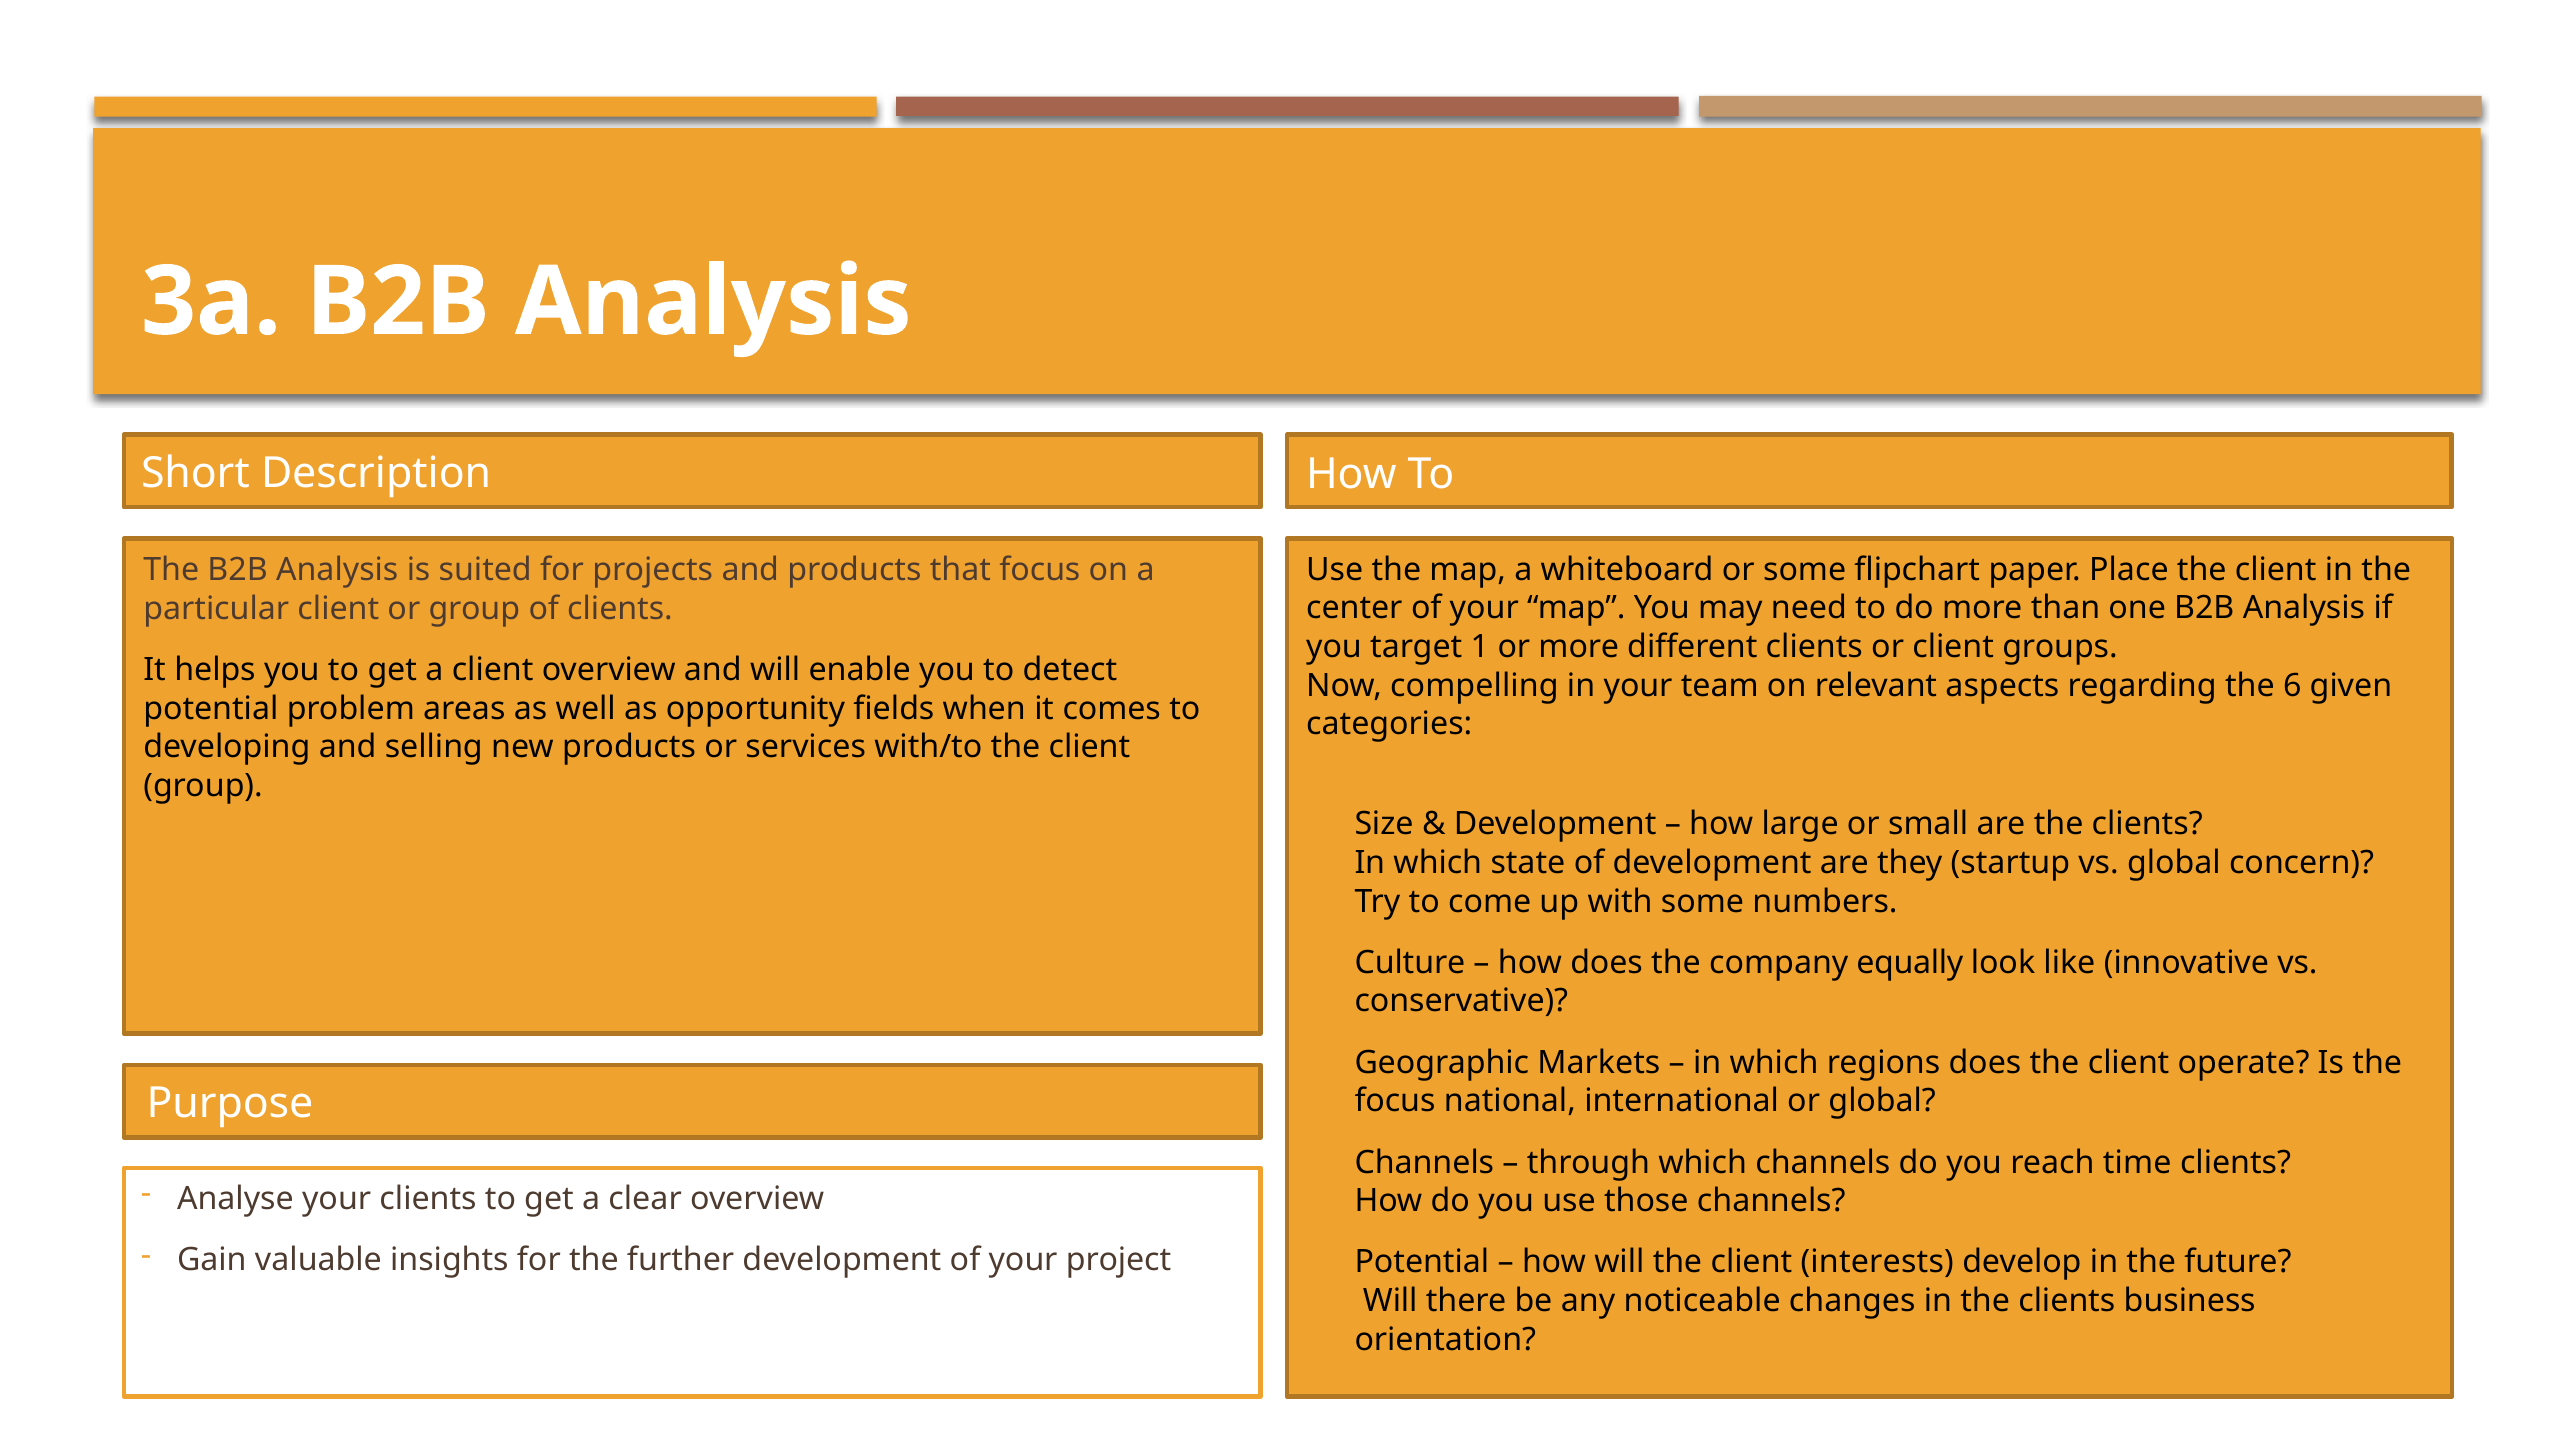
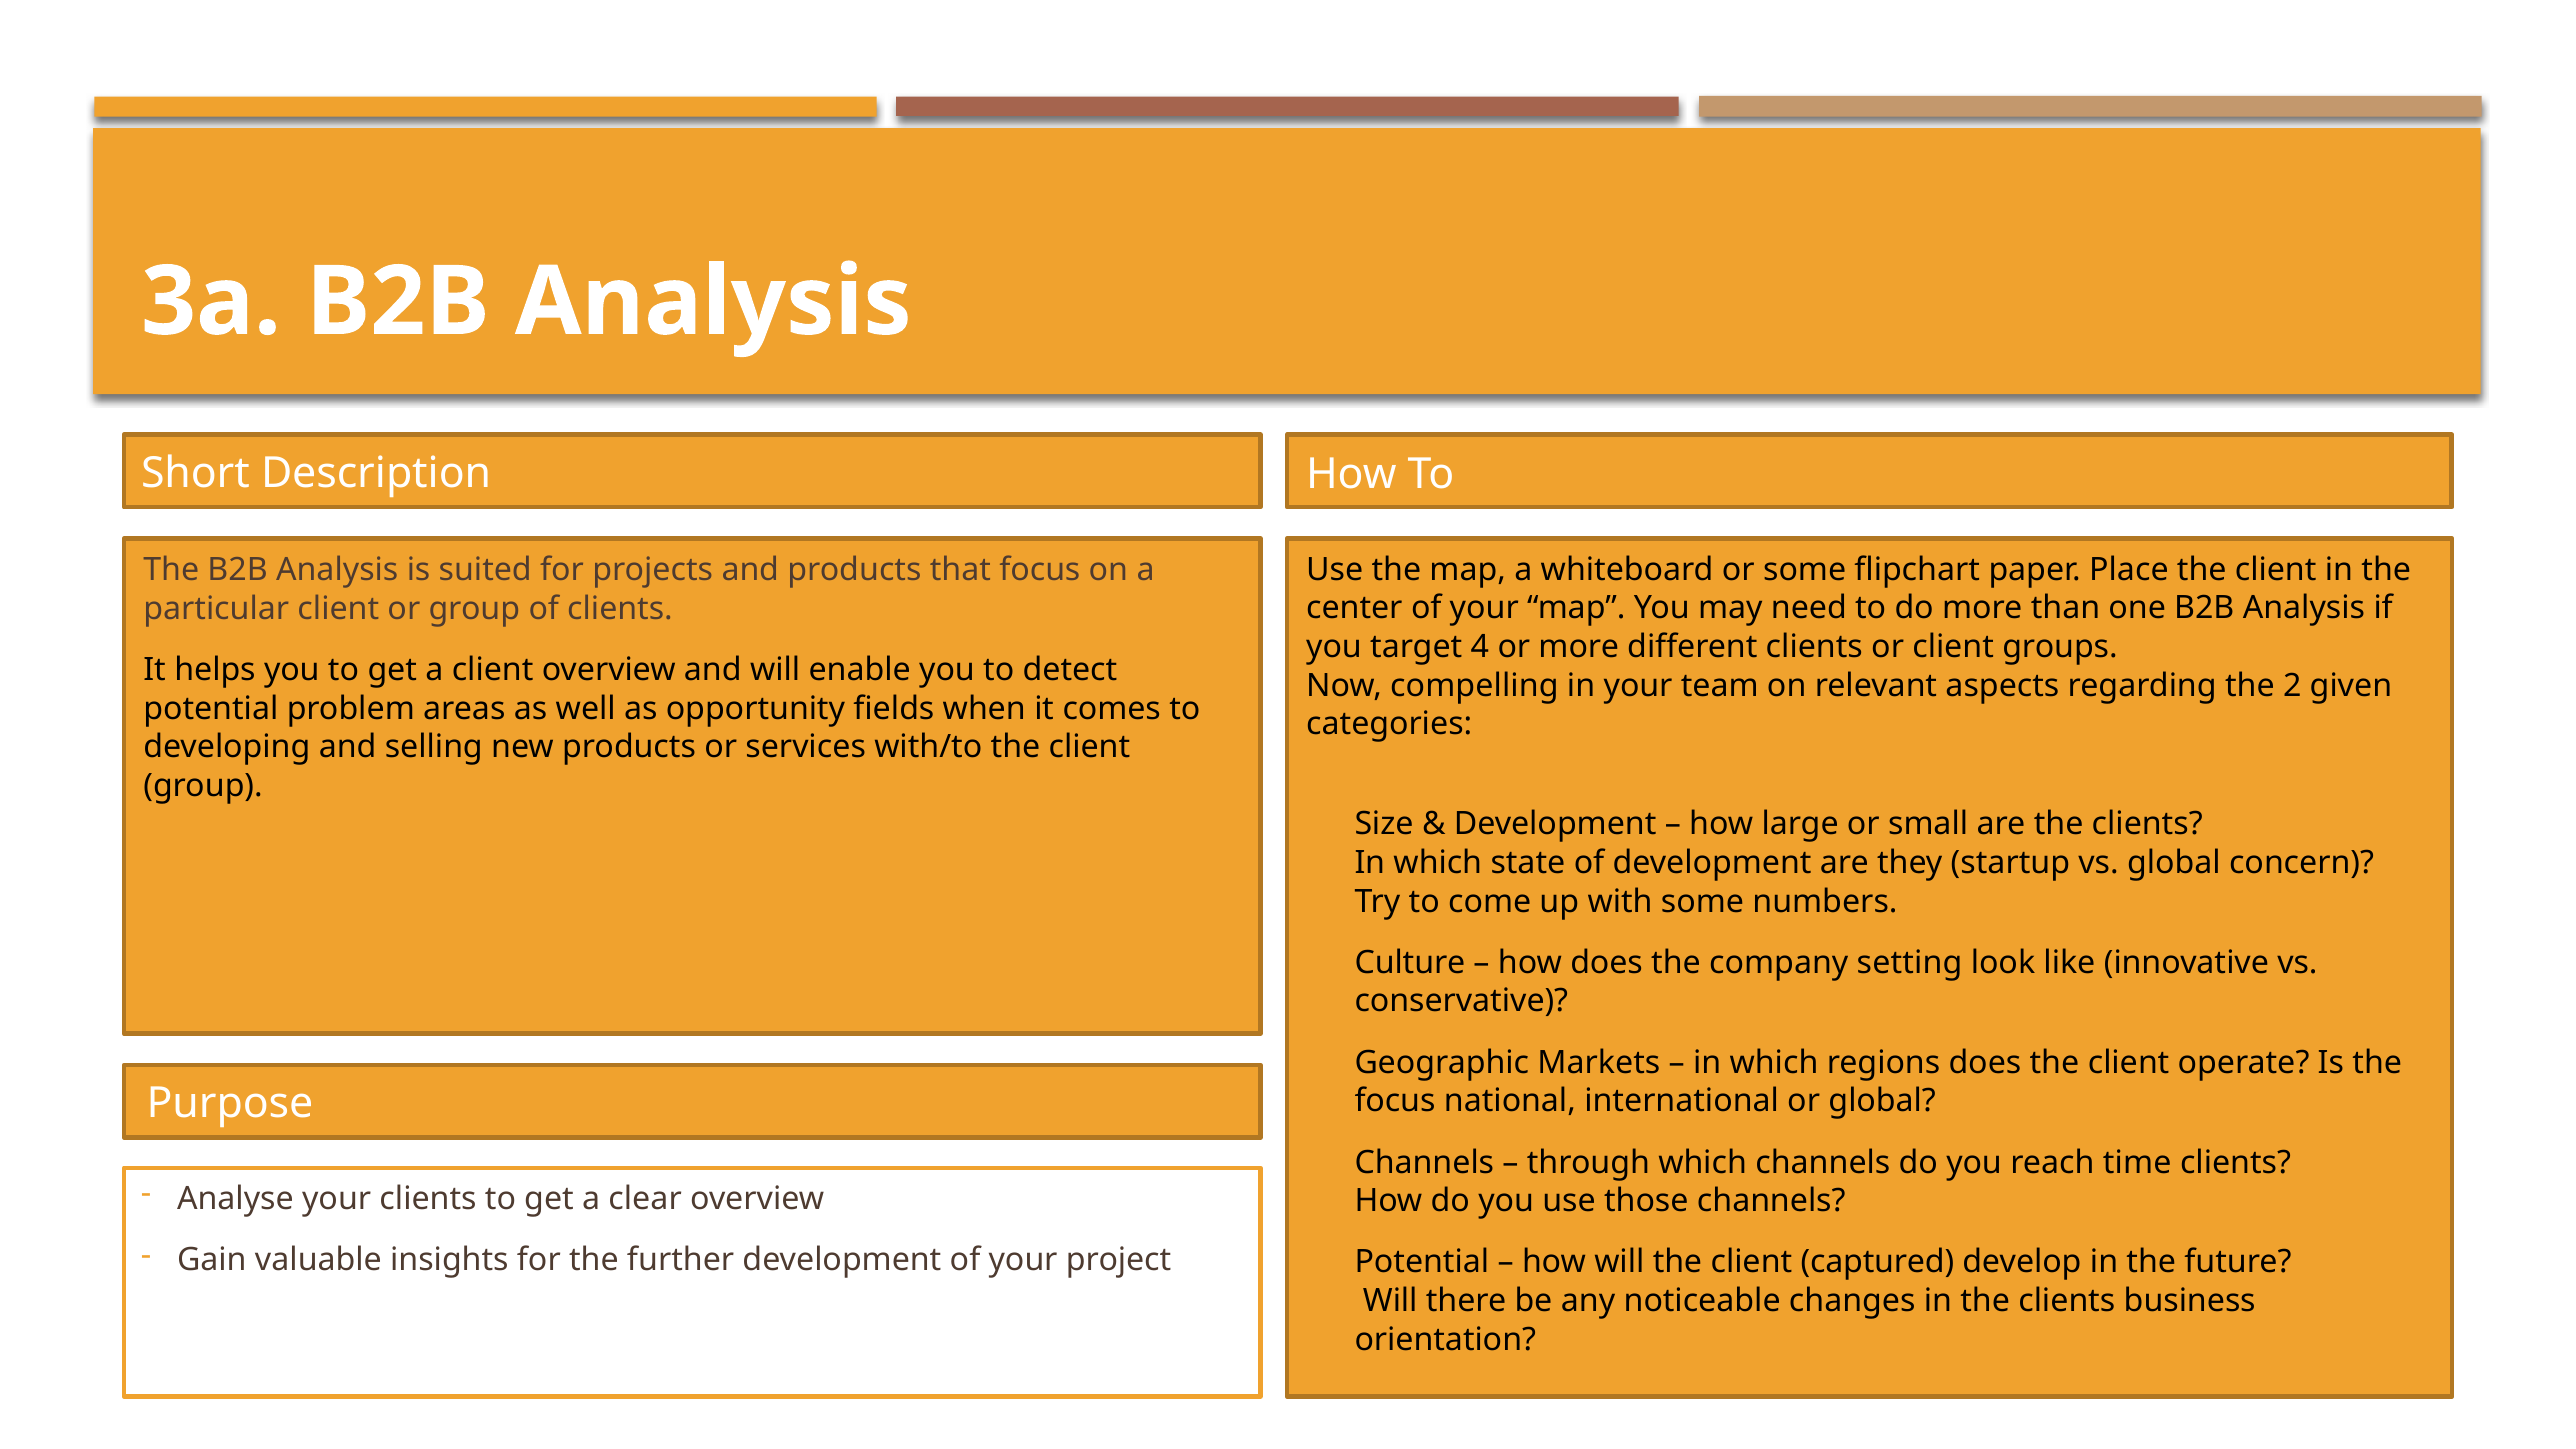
target 1: 1 -> 4
the 6: 6 -> 2
equally: equally -> setting
interests: interests -> captured
